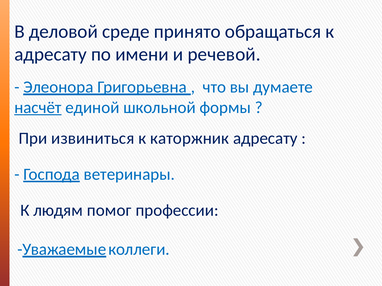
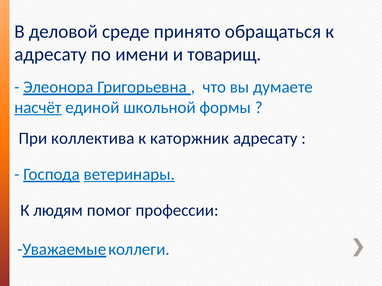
речевой: речевой -> товарищ
извиниться: извиниться -> коллектива
ветеринары underline: none -> present
